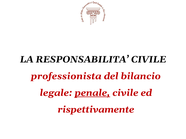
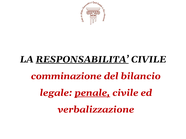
RESPONSABILITA underline: none -> present
professionista: professionista -> comminazione
rispettivamente: rispettivamente -> verbalizzazione
